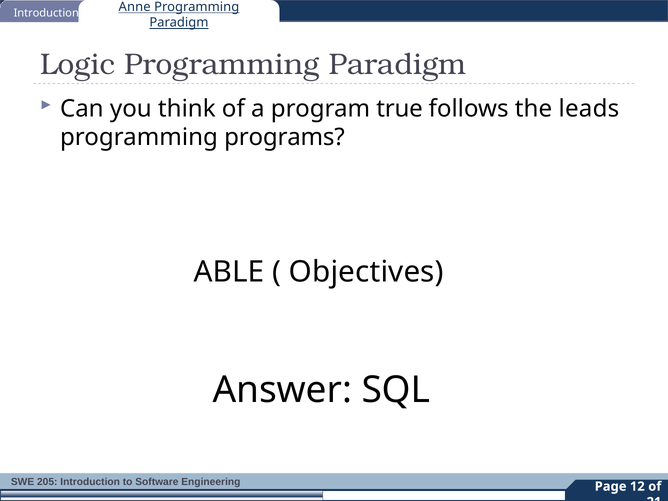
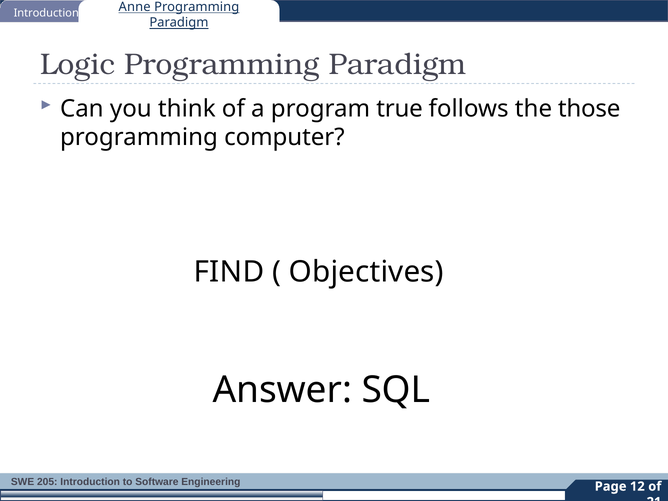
leads: leads -> those
programs: programs -> computer
ABLE: ABLE -> FIND
